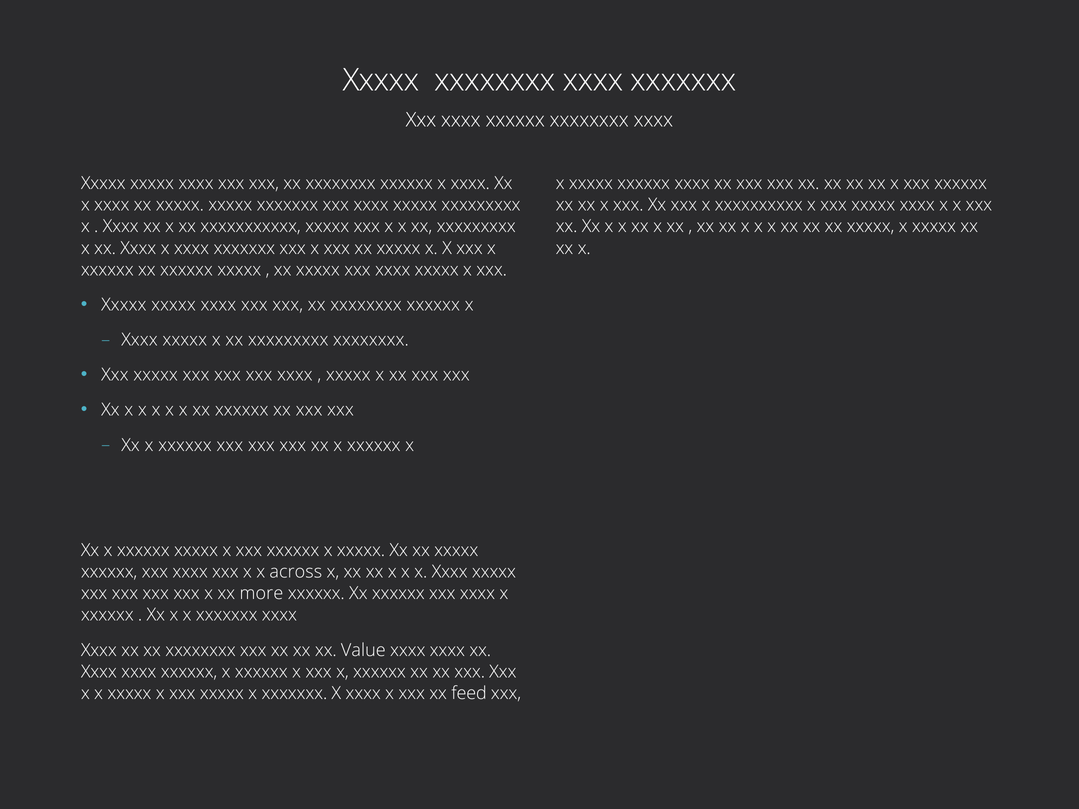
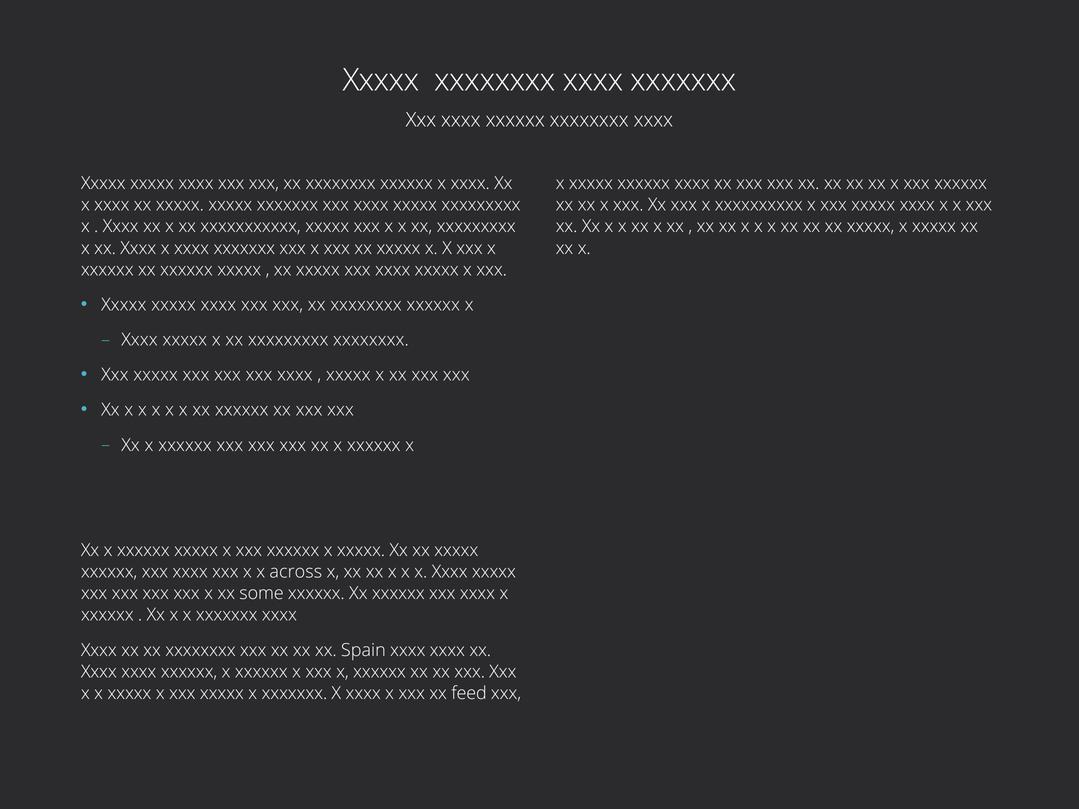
more: more -> some
Value: Value -> Spain
